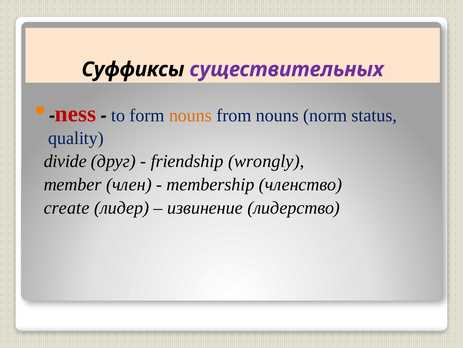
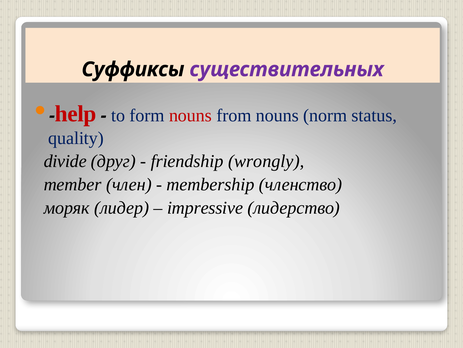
ness: ness -> help
nouns at (190, 115) colour: orange -> red
create: create -> моряк
извинение: извинение -> impressive
